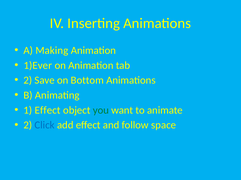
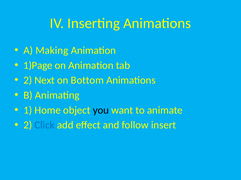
1)Ever: 1)Ever -> 1)Page
Save: Save -> Next
1 Effect: Effect -> Home
you colour: green -> black
space: space -> insert
